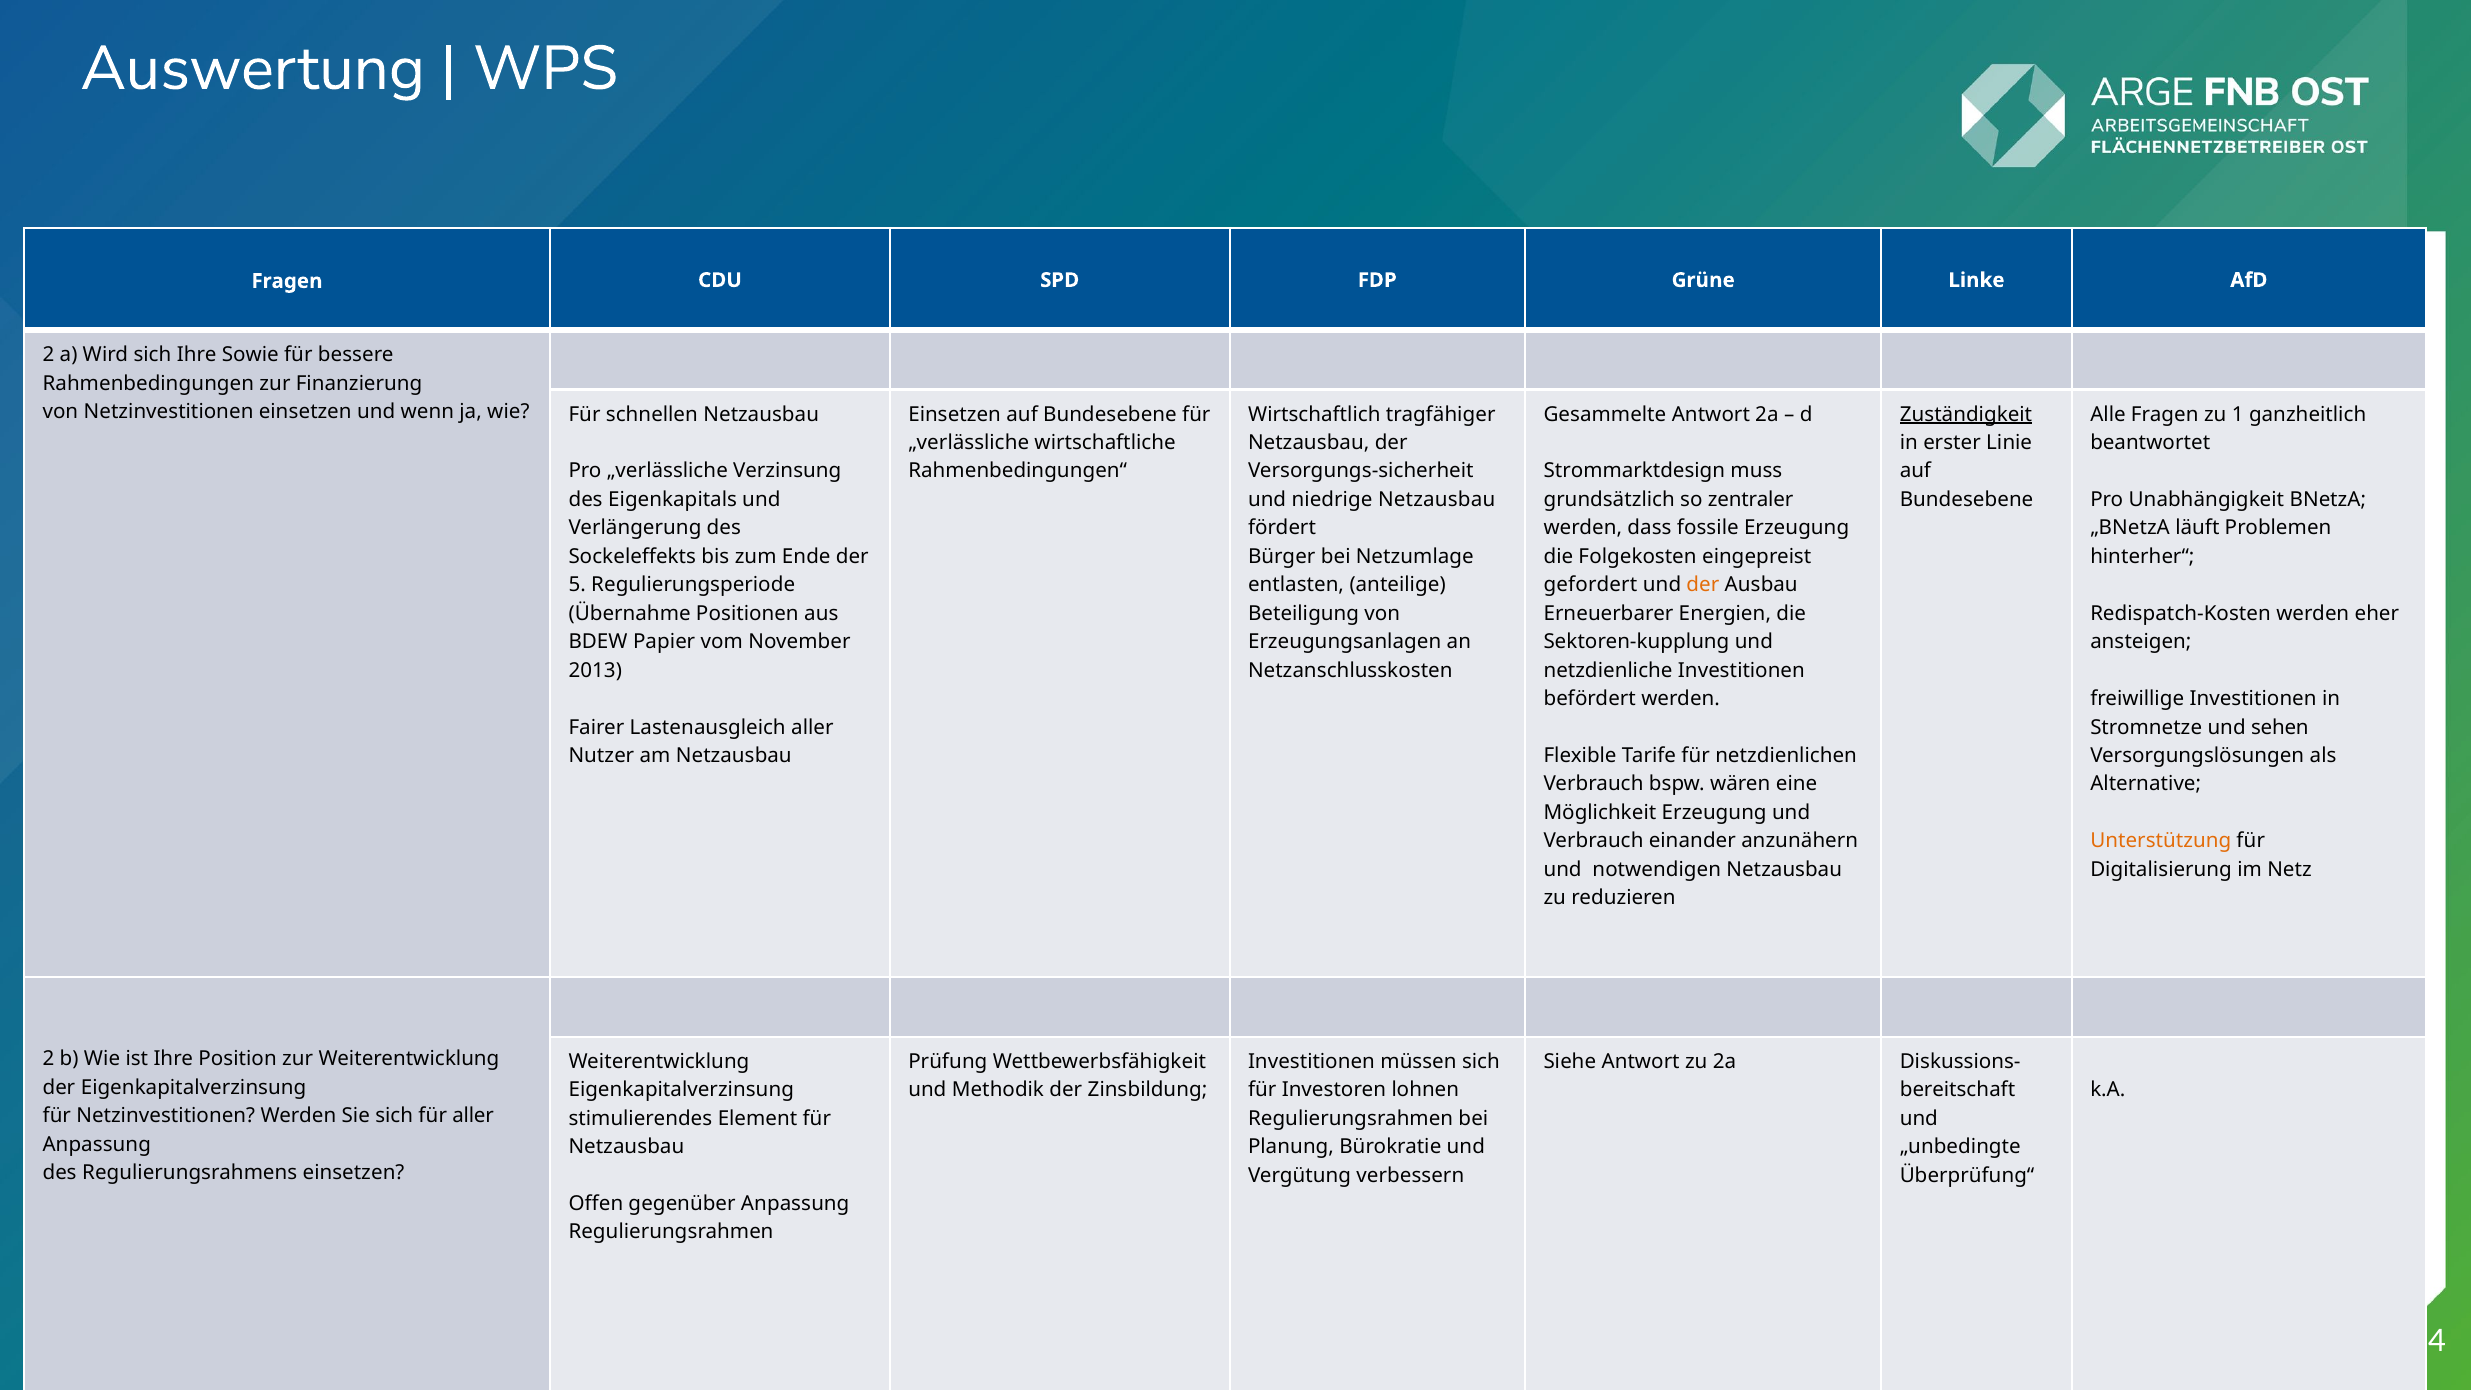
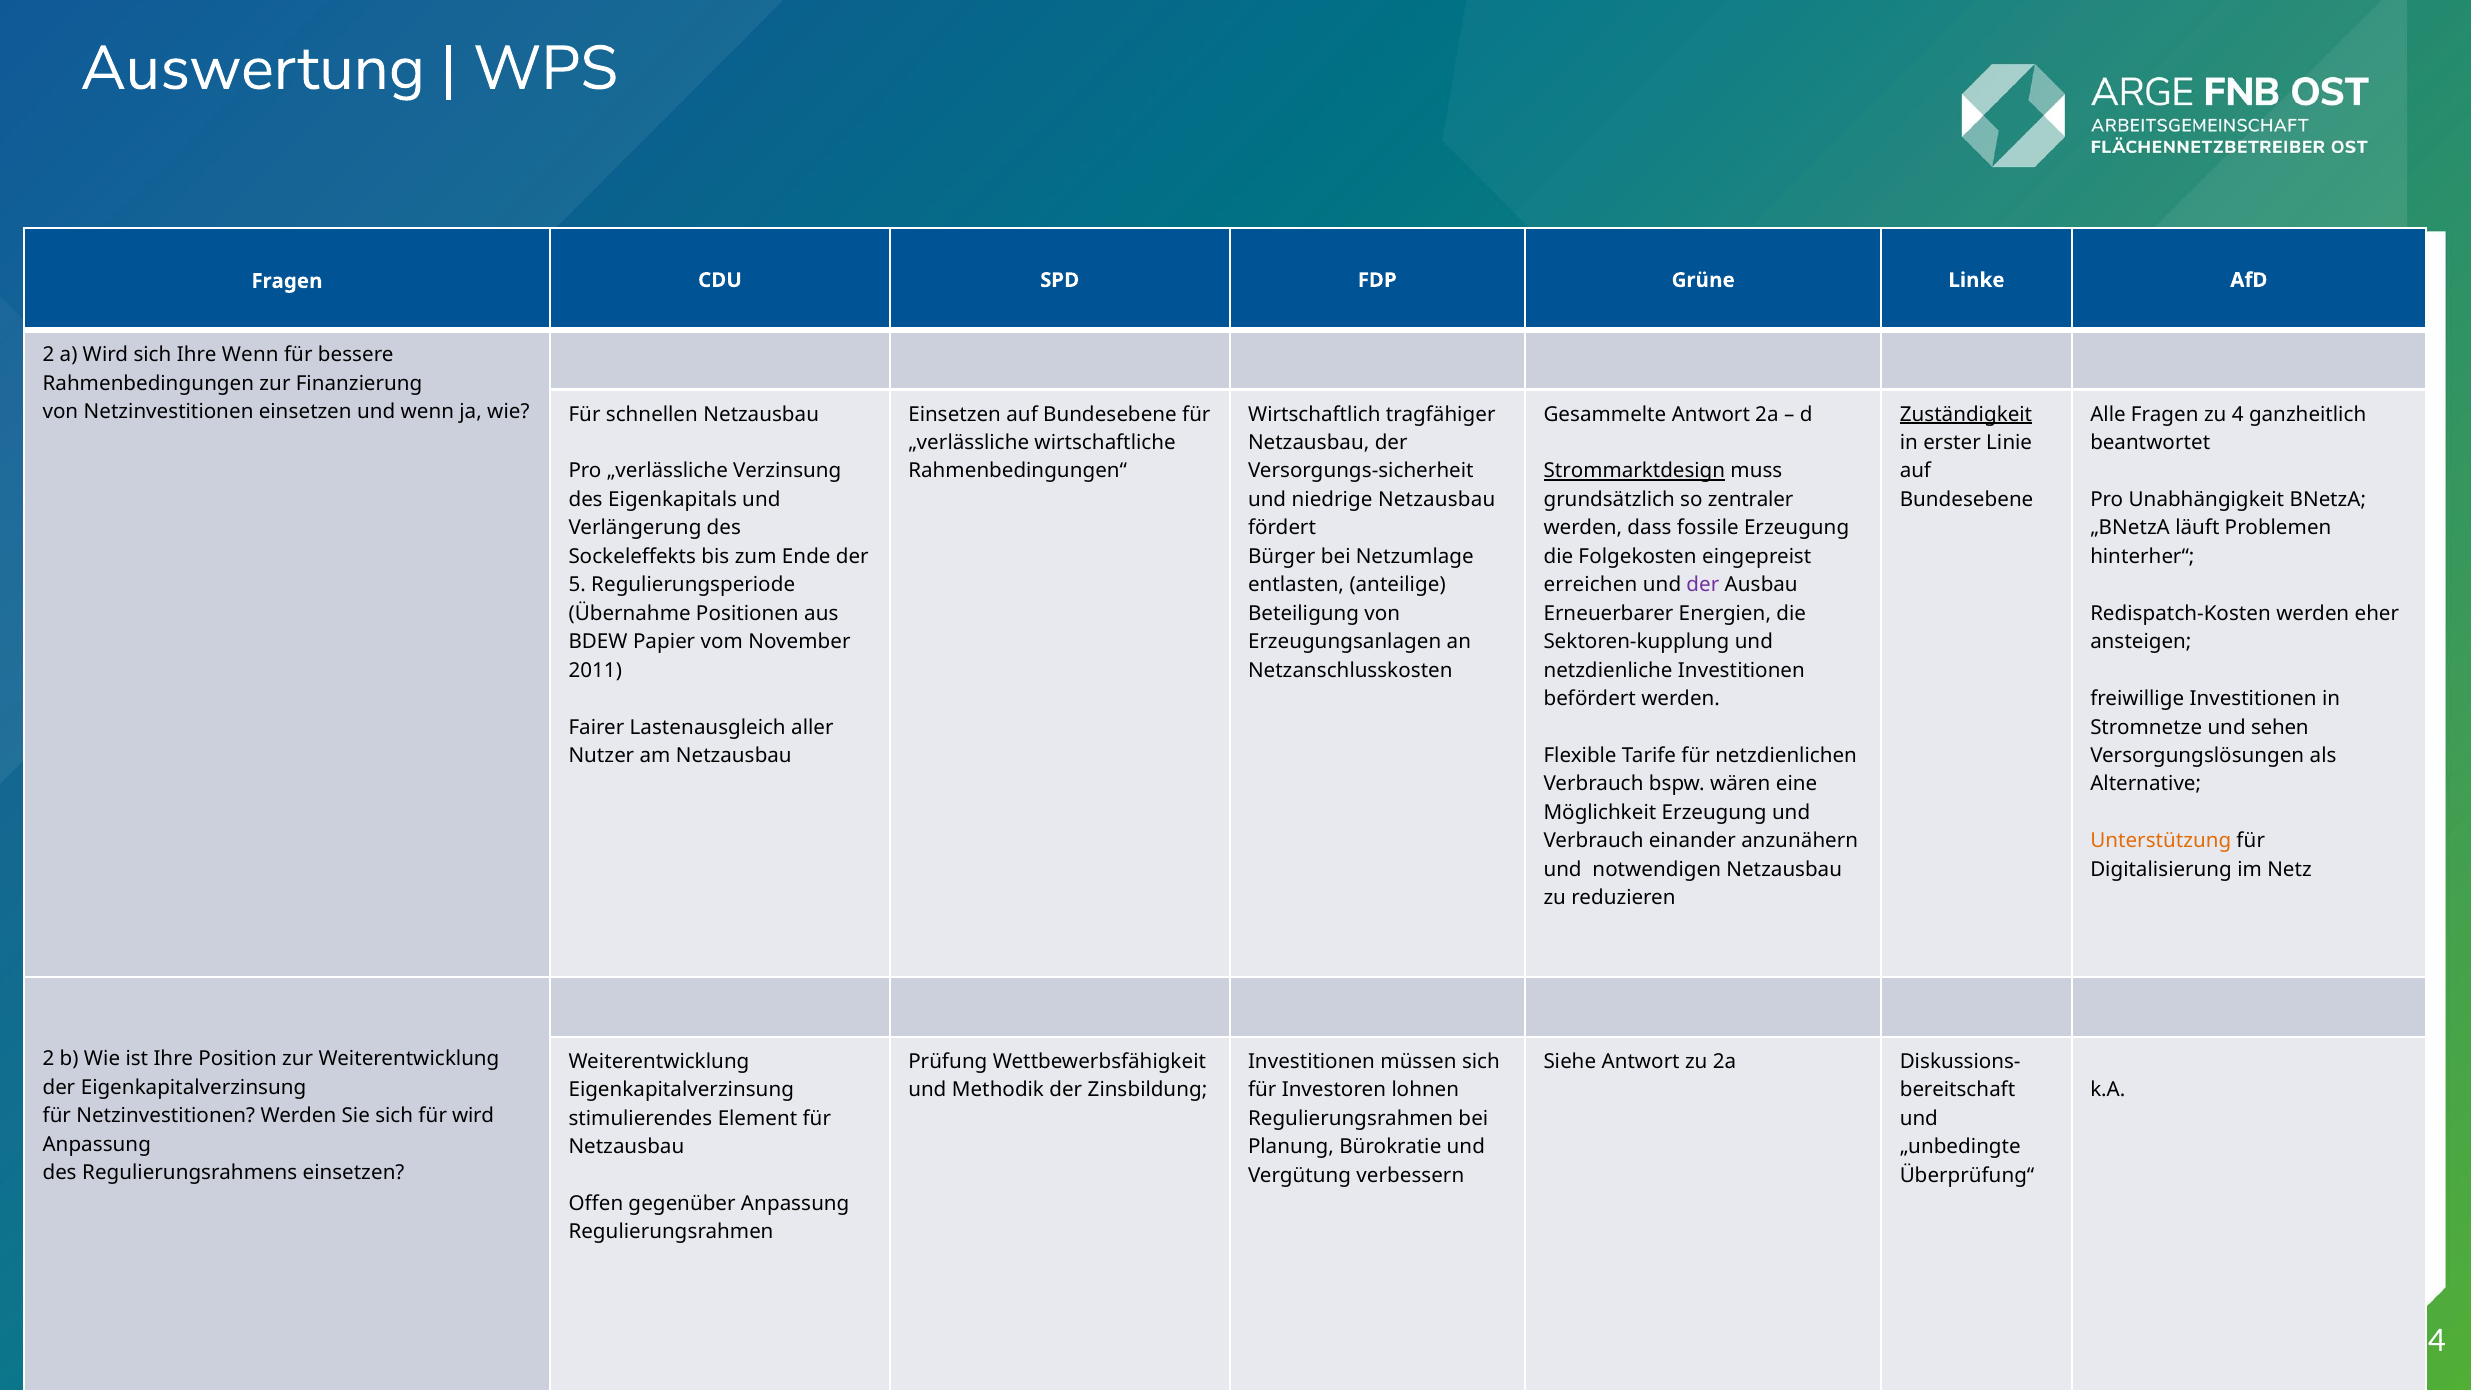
Ihre Sowie: Sowie -> Wenn
zu 1: 1 -> 4
Strommarktdesign underline: none -> present
gefordert: gefordert -> erreichen
der at (1703, 585) colour: orange -> purple
2013: 2013 -> 2011
für aller: aller -> wird
